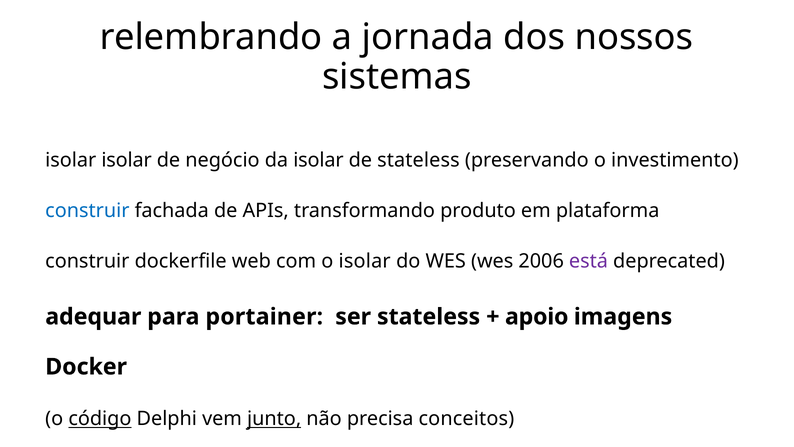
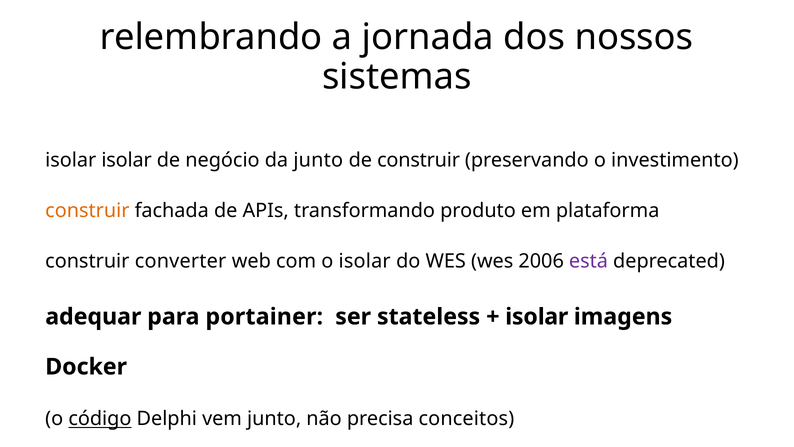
da isolar: isolar -> junto
de stateless: stateless -> construir
construir at (87, 210) colour: blue -> orange
dockerfile: dockerfile -> converter
apoio at (537, 316): apoio -> isolar
junto at (274, 419) underline: present -> none
